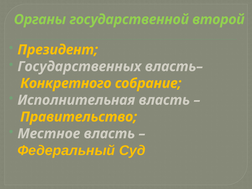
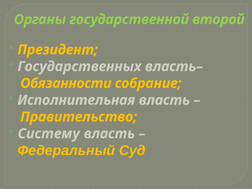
Конкретного: Конкретного -> Обязанности
Местное: Местное -> Систему
